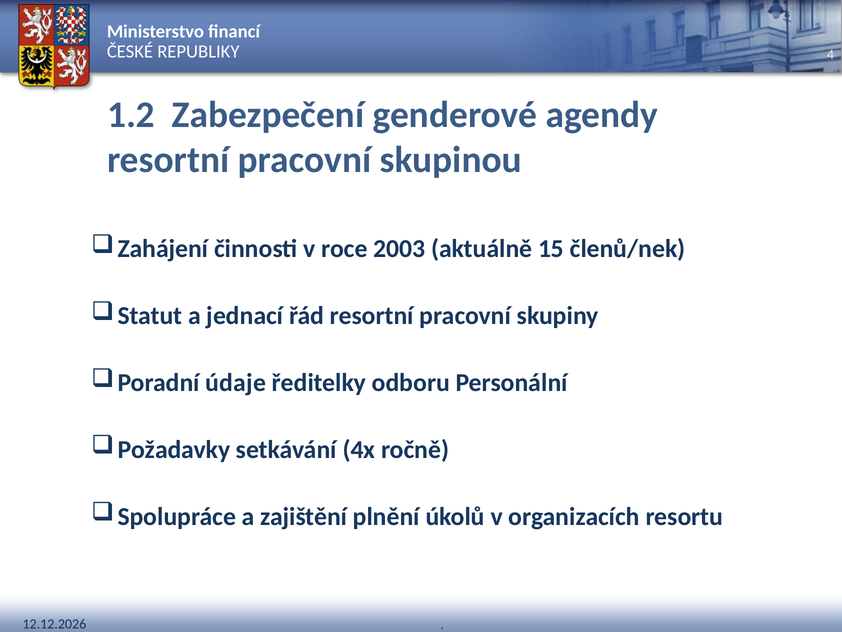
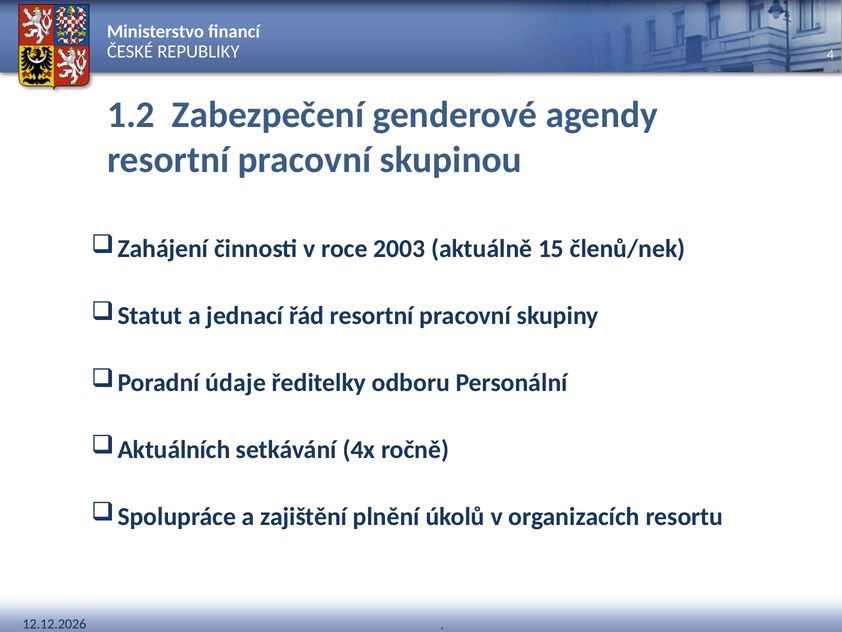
Požadavky: Požadavky -> Aktuálních
